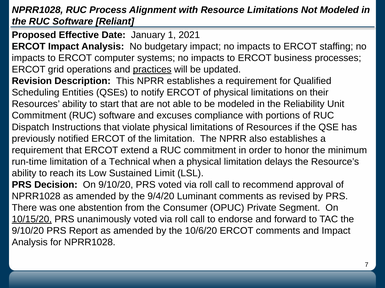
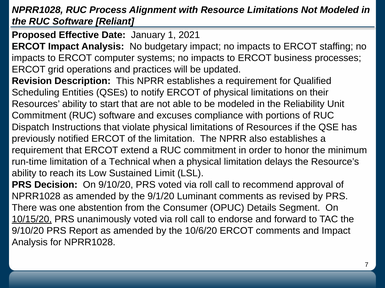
practices underline: present -> none
9/4/20: 9/4/20 -> 9/1/20
Private: Private -> Details
